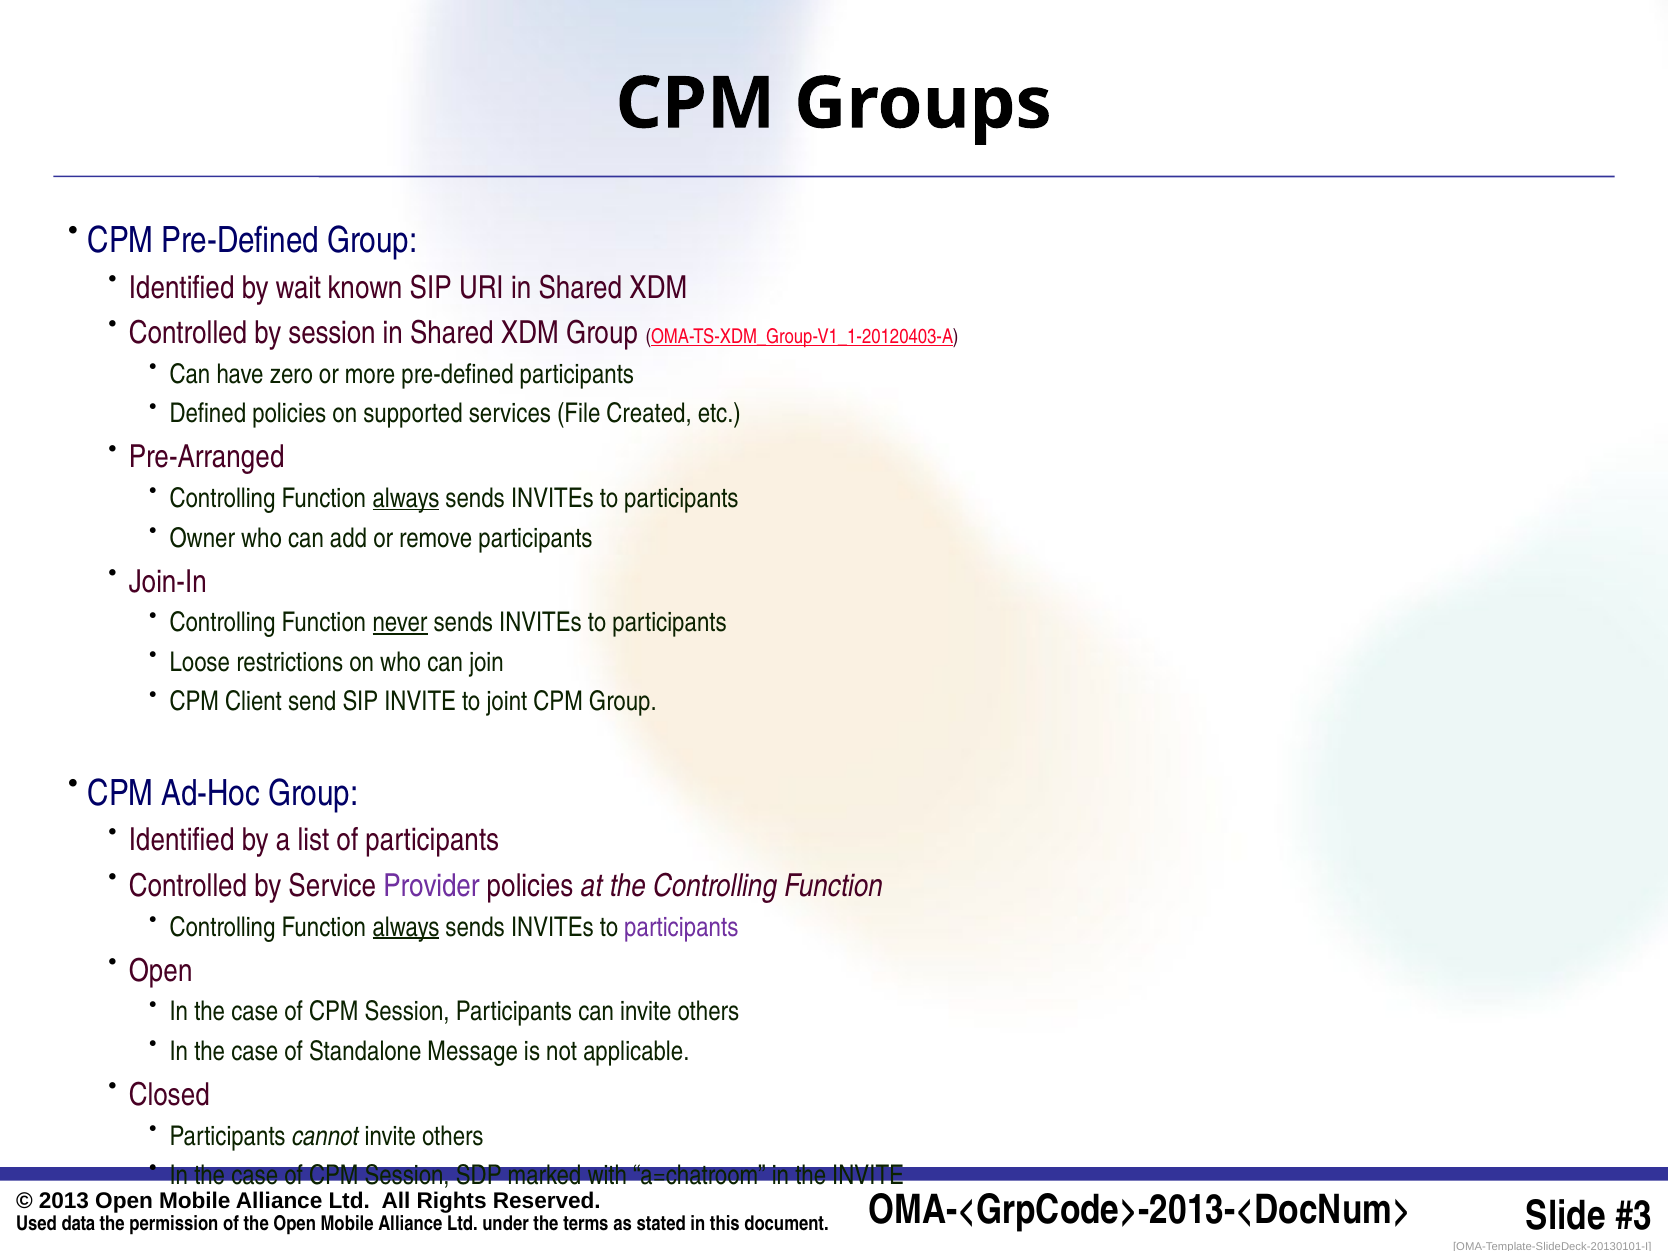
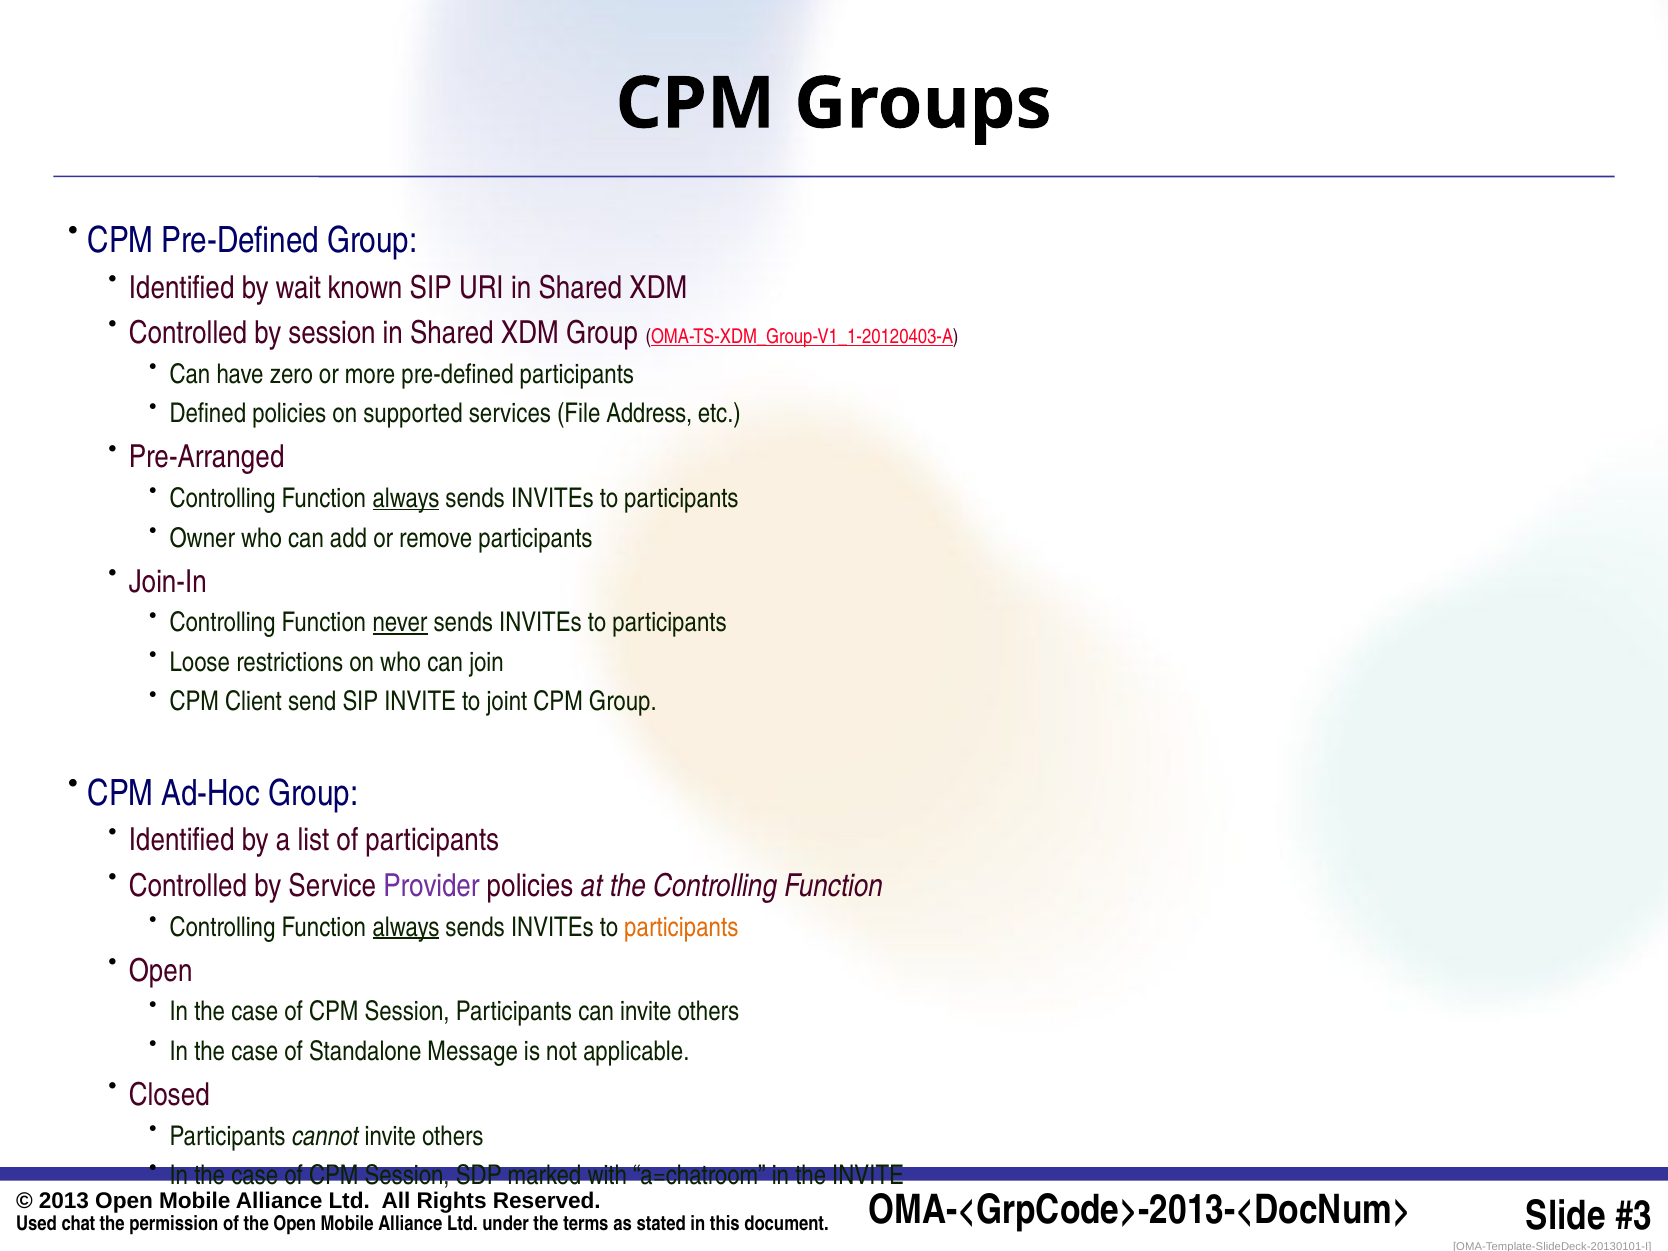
Created: Created -> Address
participants at (681, 927) colour: purple -> orange
data: data -> chat
